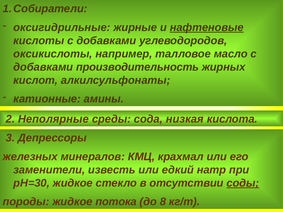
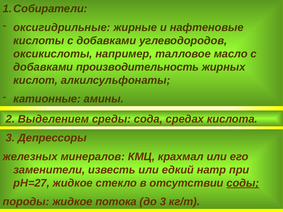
нафтеновые underline: present -> none
Неполярные: Неполярные -> Выделением
низкая: низкая -> средах
рН=30: рН=30 -> рН=27
до 8: 8 -> 3
